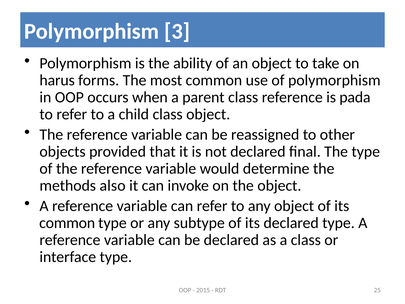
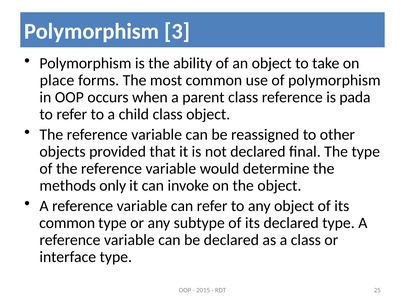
harus: harus -> place
also: also -> only
